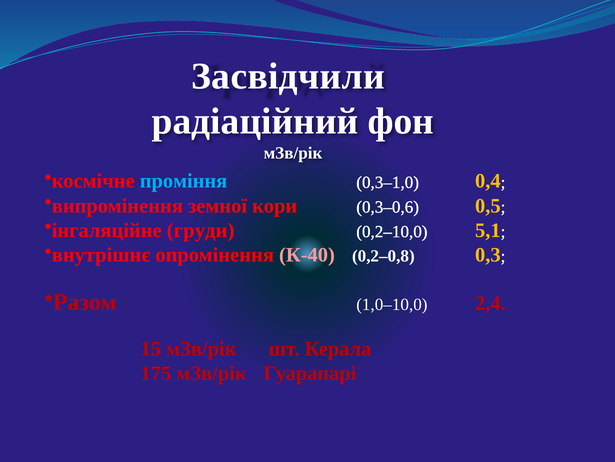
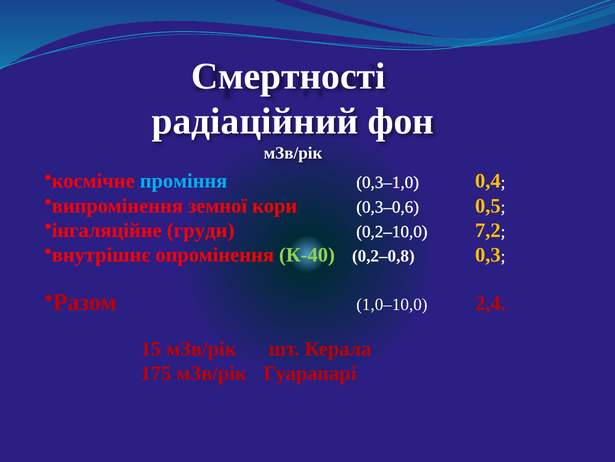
Засвідчили: Засвідчили -> Смертності
5,1: 5,1 -> 7,2
К-40 colour: pink -> light green
